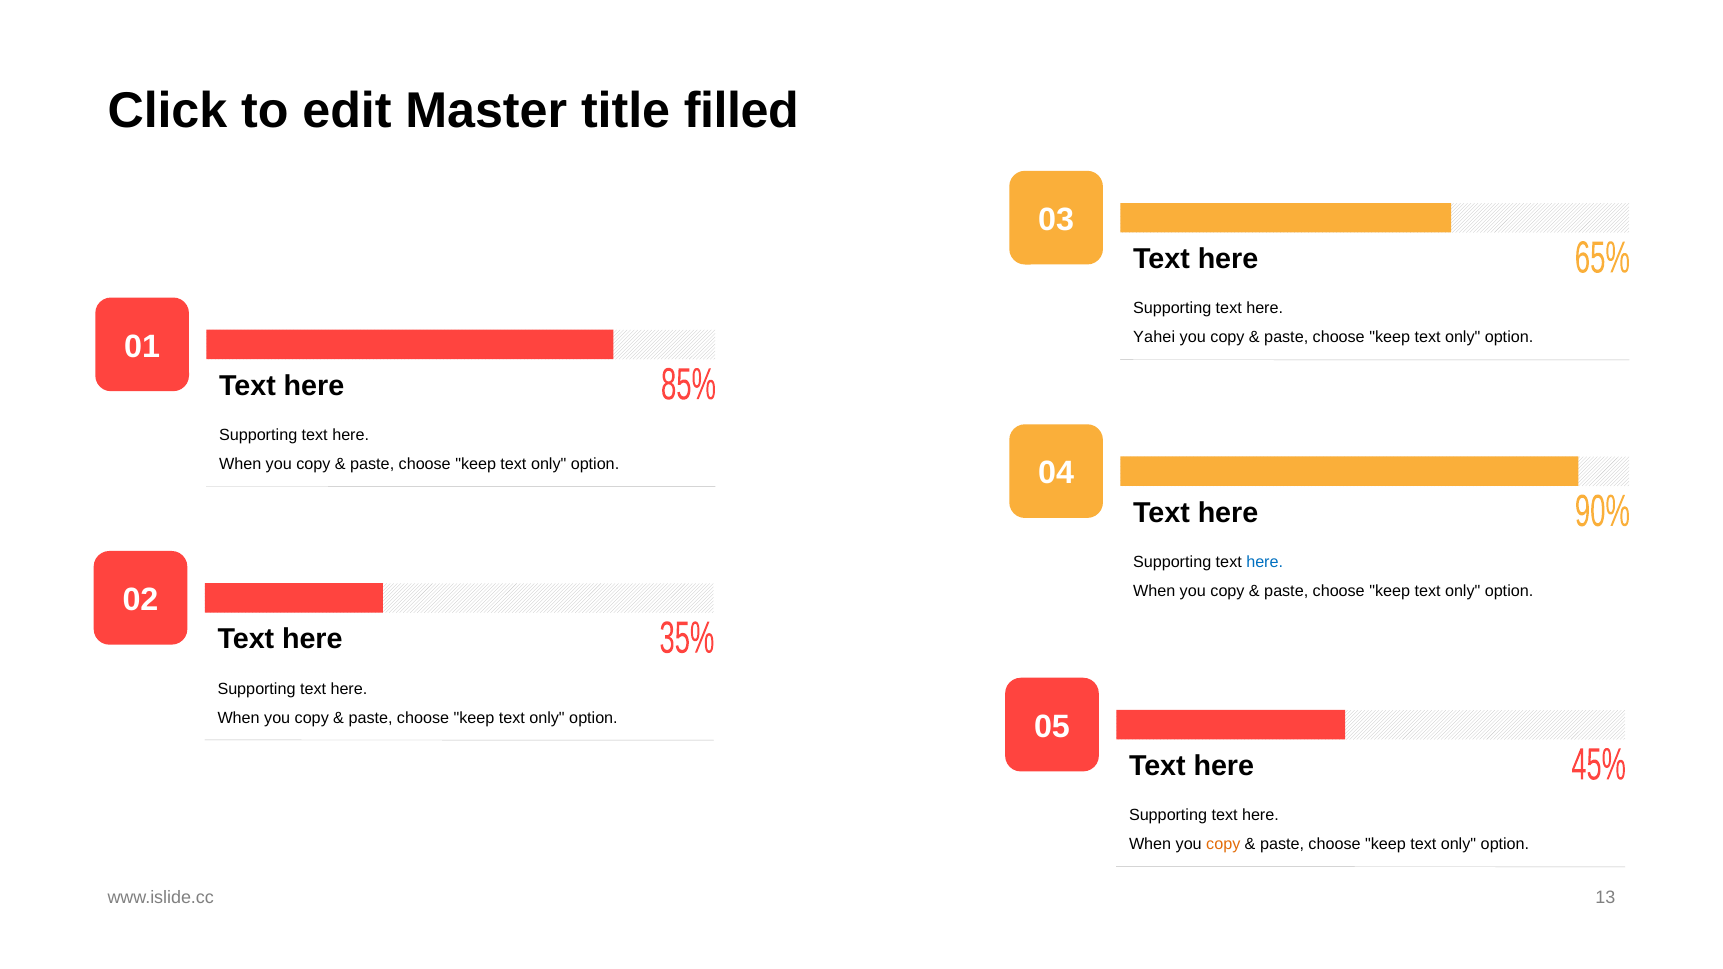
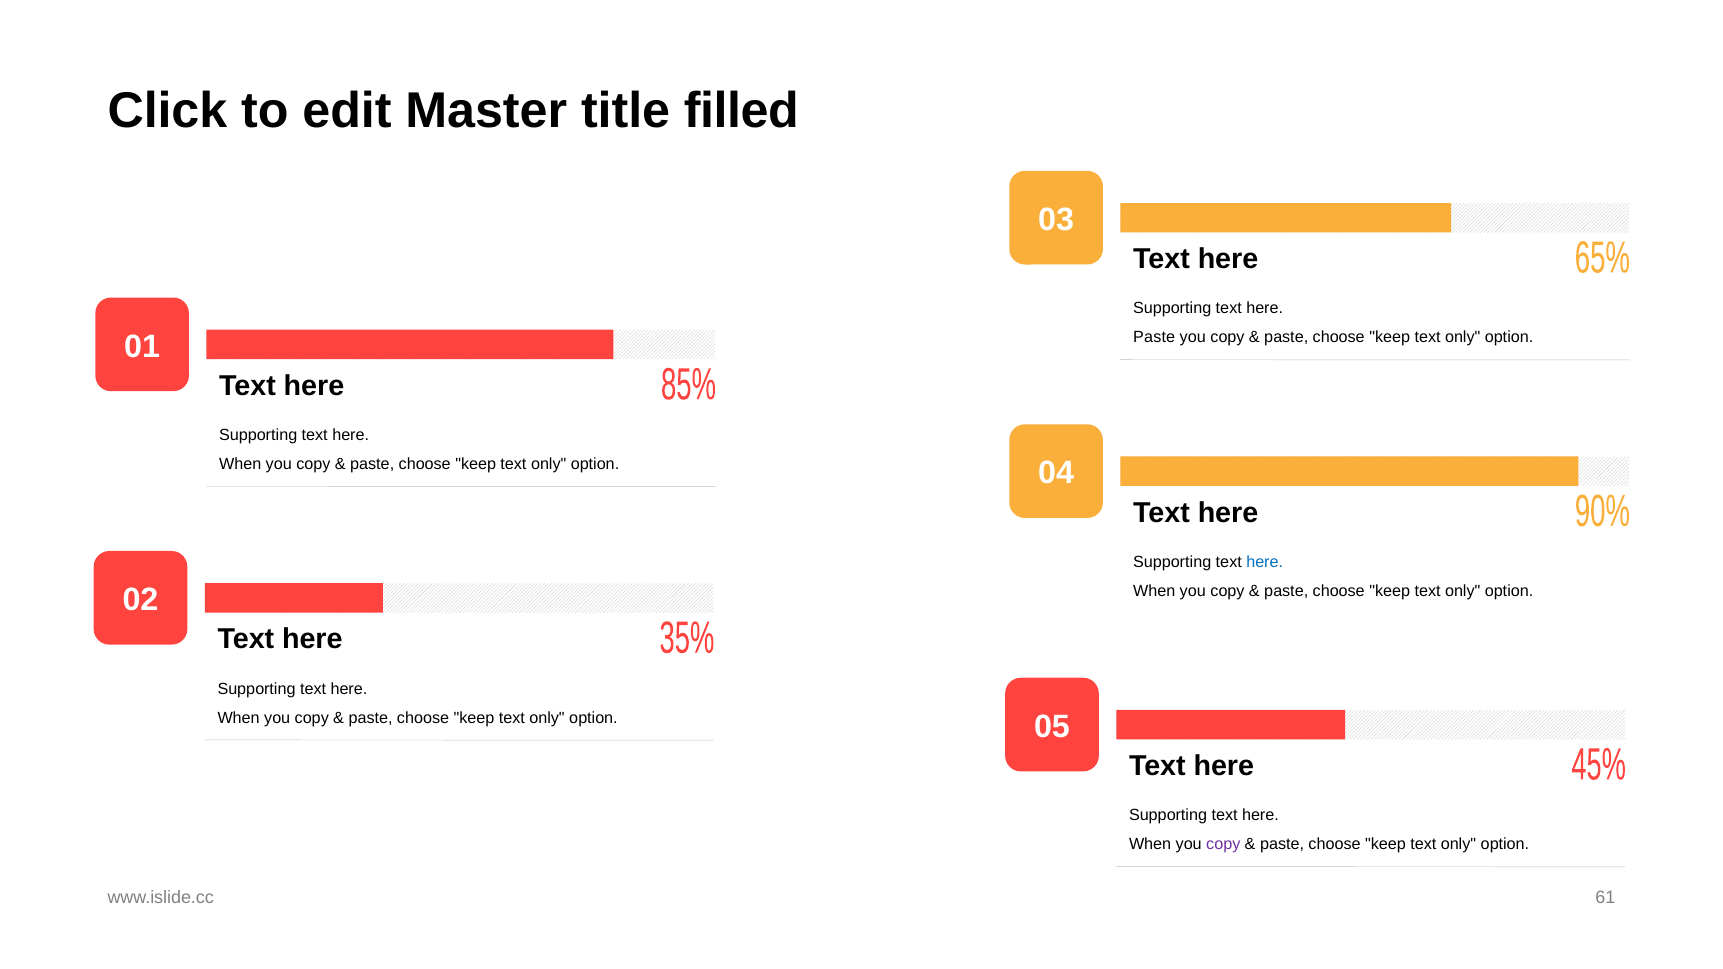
Yahei at (1154, 338): Yahei -> Paste
copy at (1223, 845) colour: orange -> purple
13: 13 -> 61
